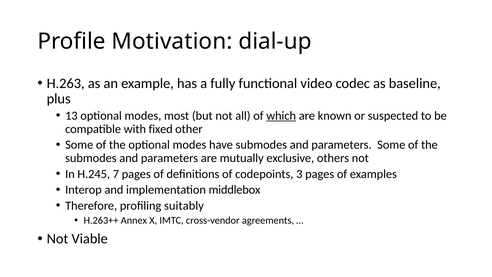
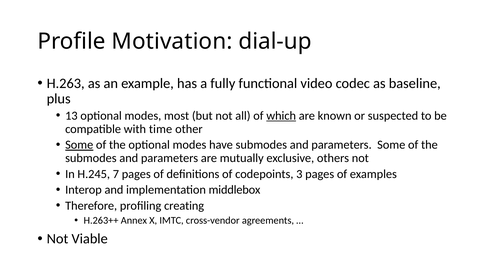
fixed: fixed -> time
Some at (79, 145) underline: none -> present
suitably: suitably -> creating
